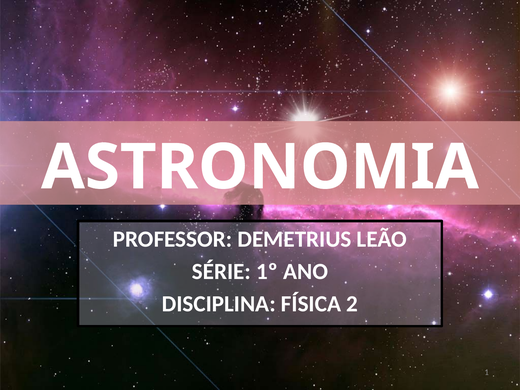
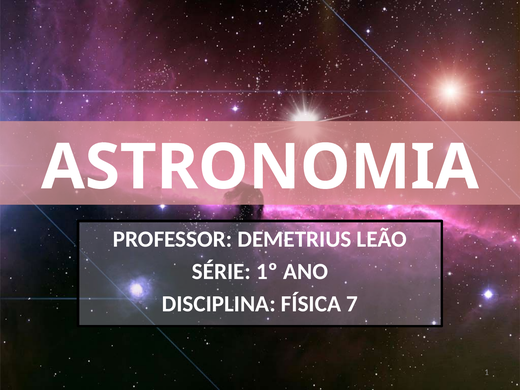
2: 2 -> 7
